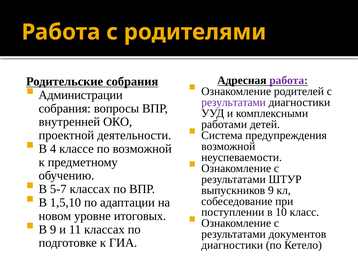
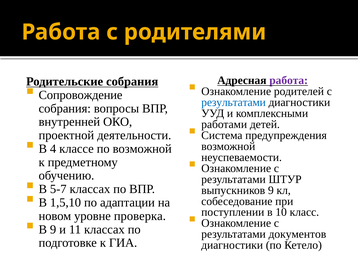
Администрации: Администрации -> Сопровождение
результатами at (234, 102) colour: purple -> blue
итоговых: итоговых -> проверка
